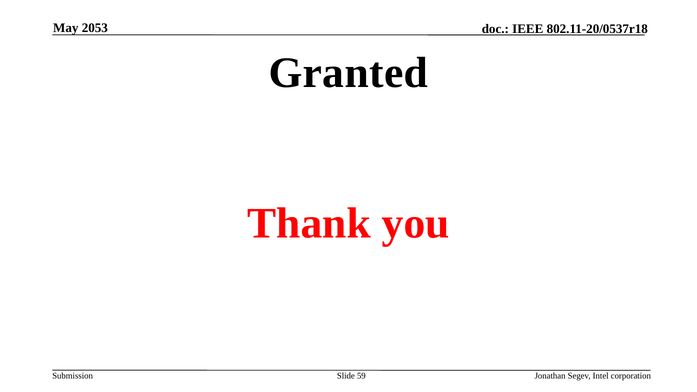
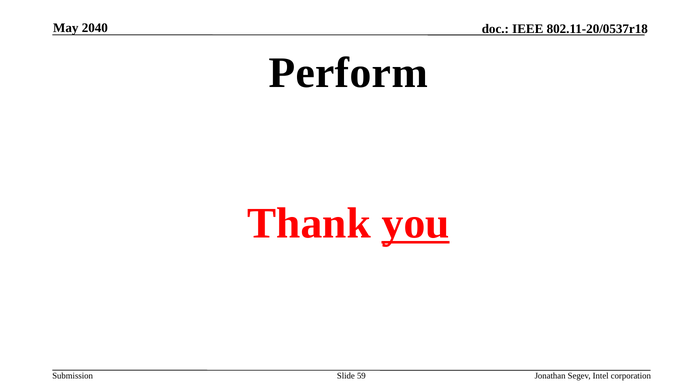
2053: 2053 -> 2040
Granted: Granted -> Perform
you underline: none -> present
